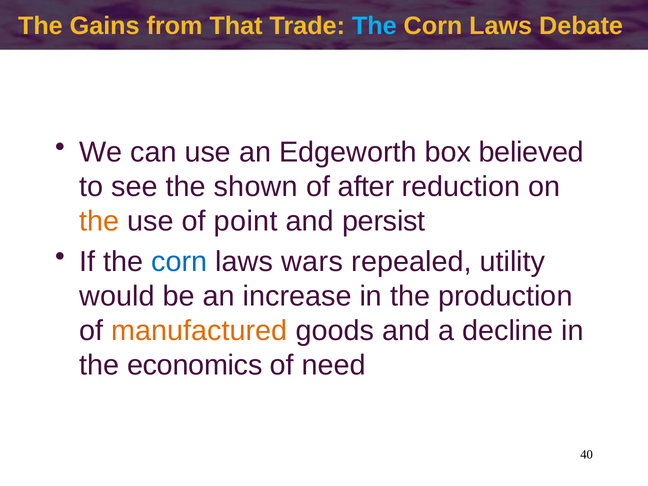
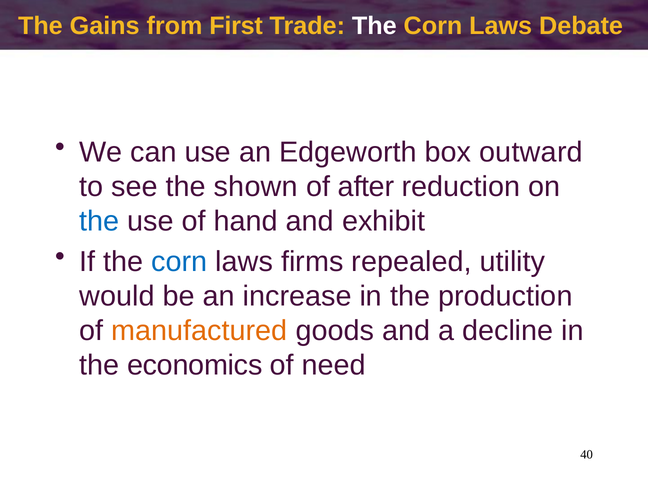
That: That -> First
The at (374, 26) colour: light blue -> white
believed: believed -> outward
the at (99, 221) colour: orange -> blue
point: point -> hand
persist: persist -> exhibit
wars: wars -> firms
